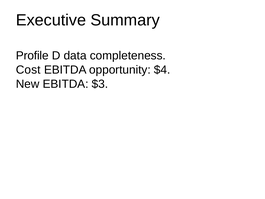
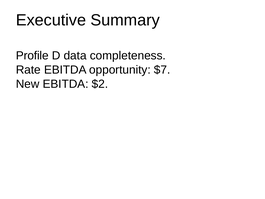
Cost: Cost -> Rate
$4: $4 -> $7
$3: $3 -> $2
